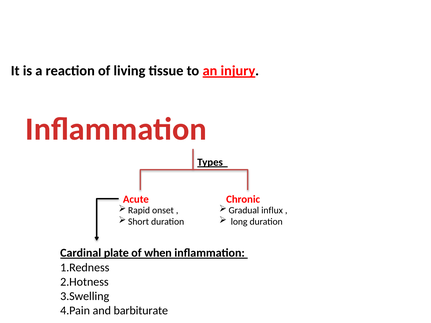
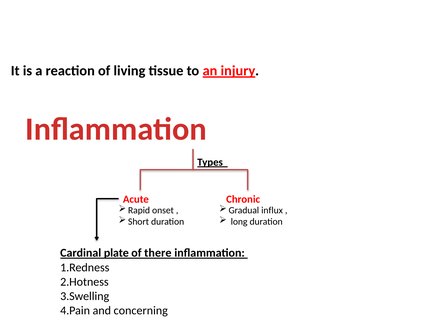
when: when -> there
barbiturate: barbiturate -> concerning
